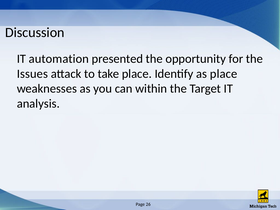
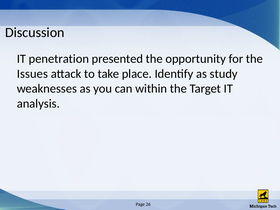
automation: automation -> penetration
as place: place -> study
